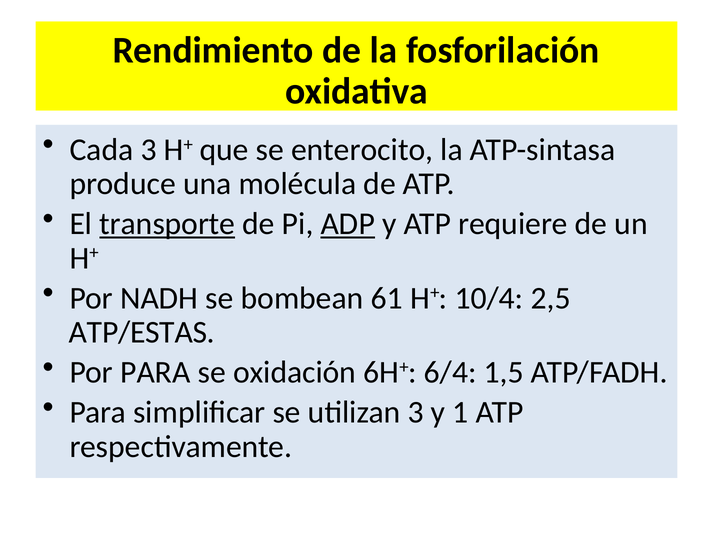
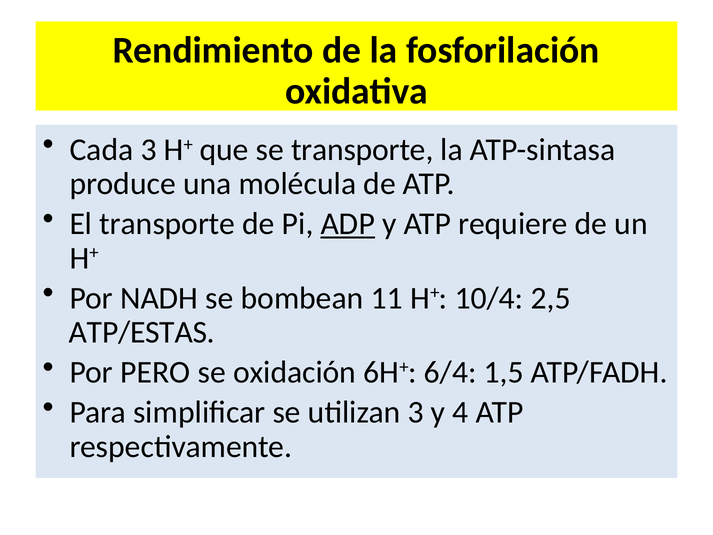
se enterocito: enterocito -> transporte
transporte at (167, 224) underline: present -> none
61: 61 -> 11
Por PARA: PARA -> PERO
1: 1 -> 4
